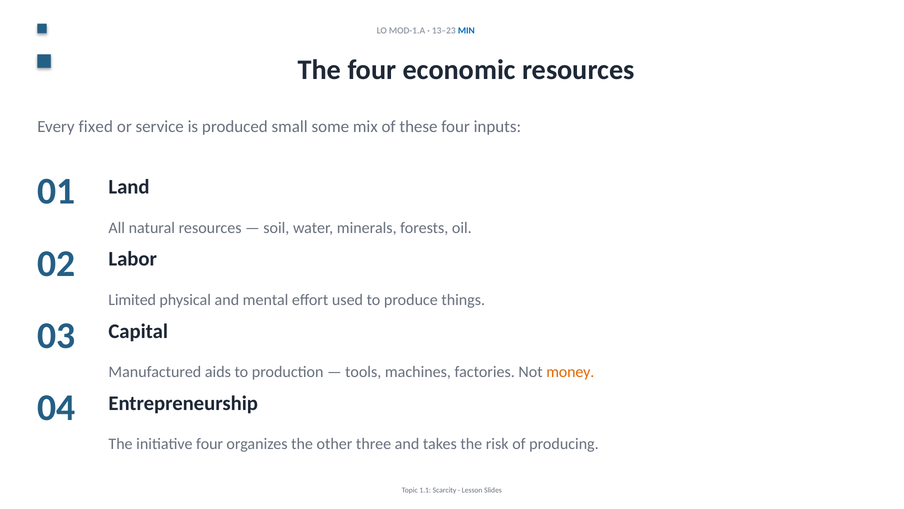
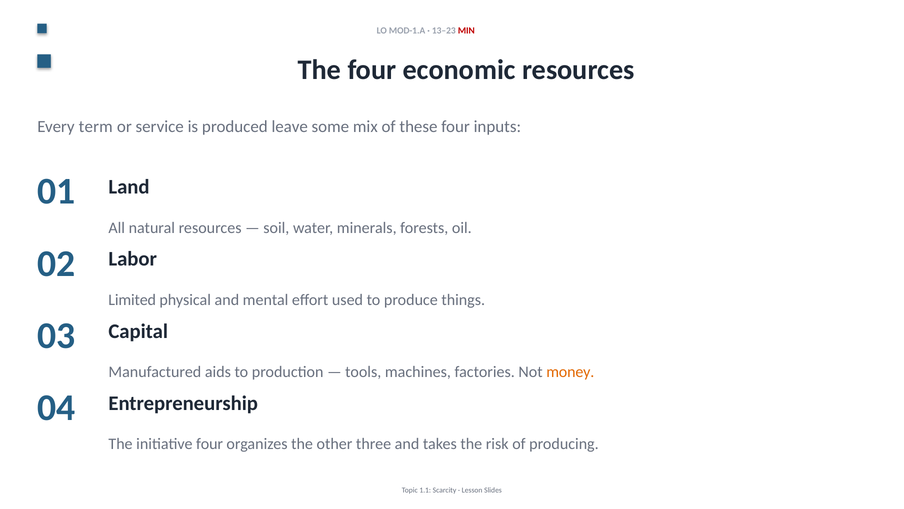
MIN colour: blue -> red
fixed: fixed -> term
small: small -> leave
